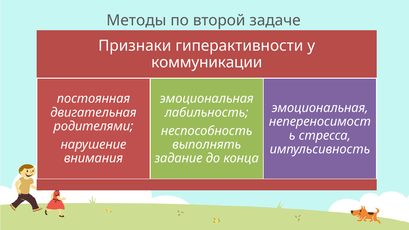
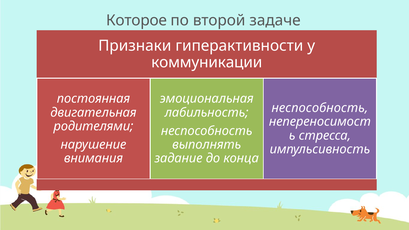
Методы: Методы -> Которое
эмоциональная at (320, 108): эмоциональная -> неспособность
